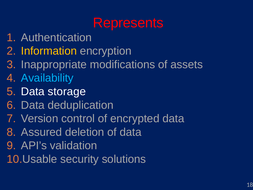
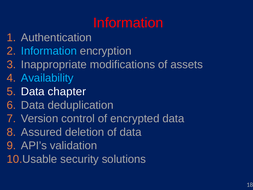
Represents at (128, 23): Represents -> Information
Information at (49, 51) colour: yellow -> light blue
storage: storage -> chapter
